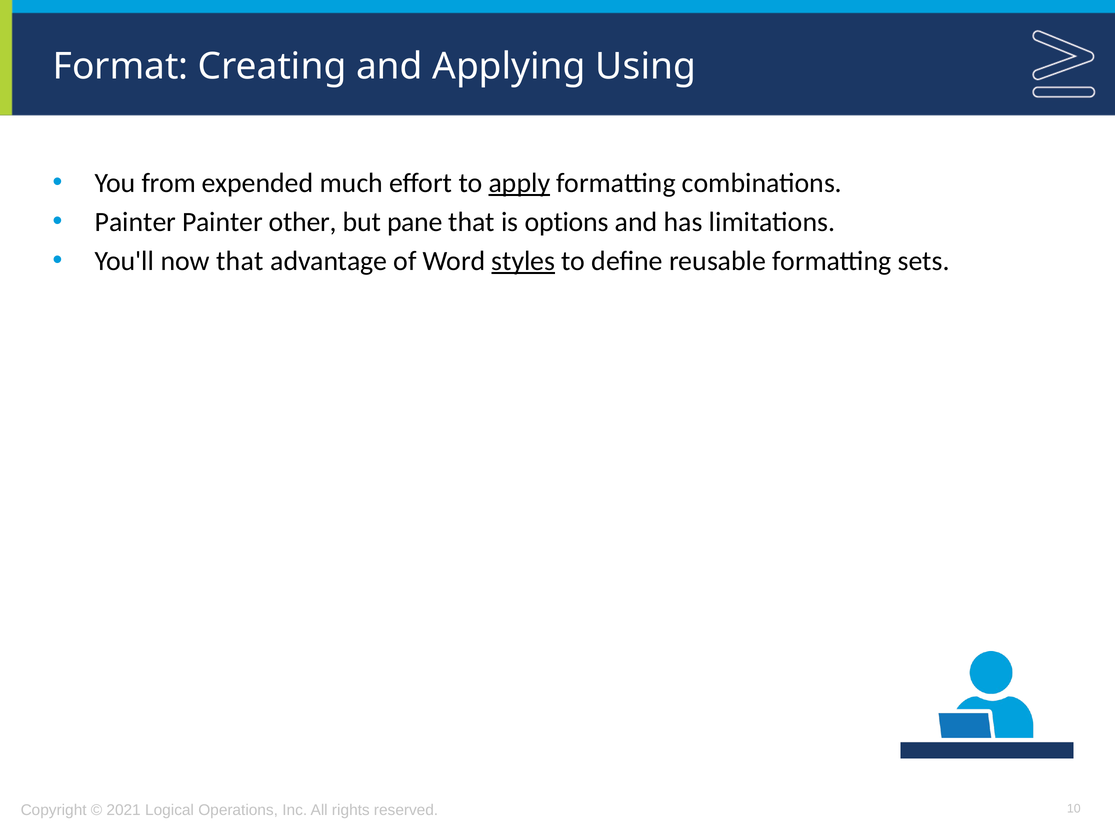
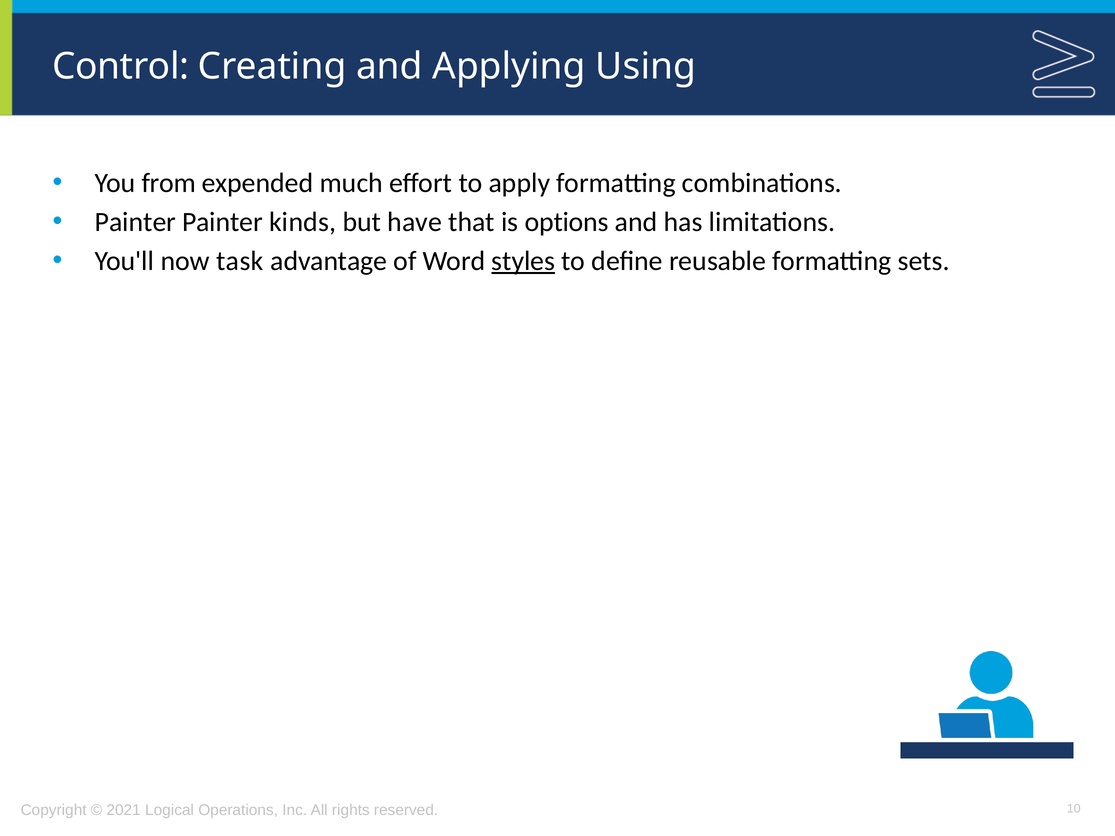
Format: Format -> Control
apply underline: present -> none
other: other -> kinds
pane: pane -> have
now that: that -> task
